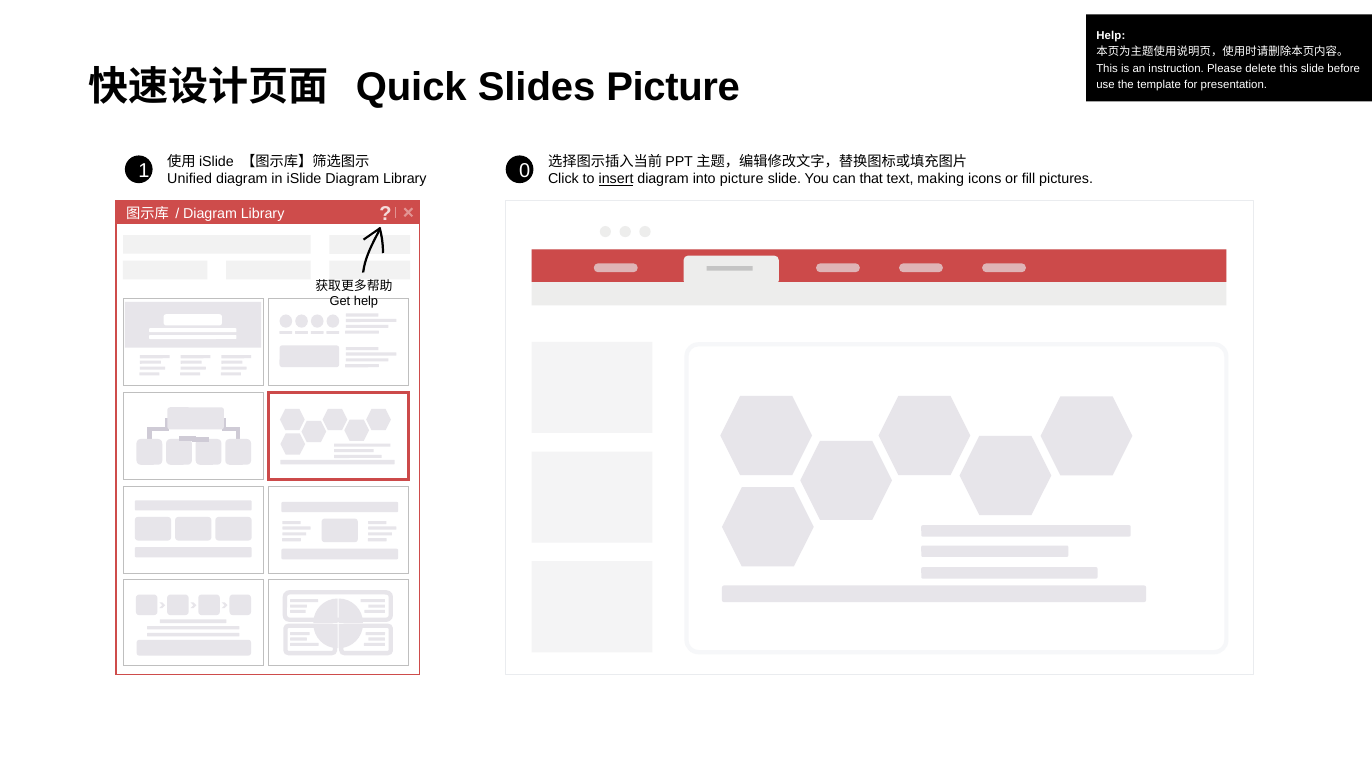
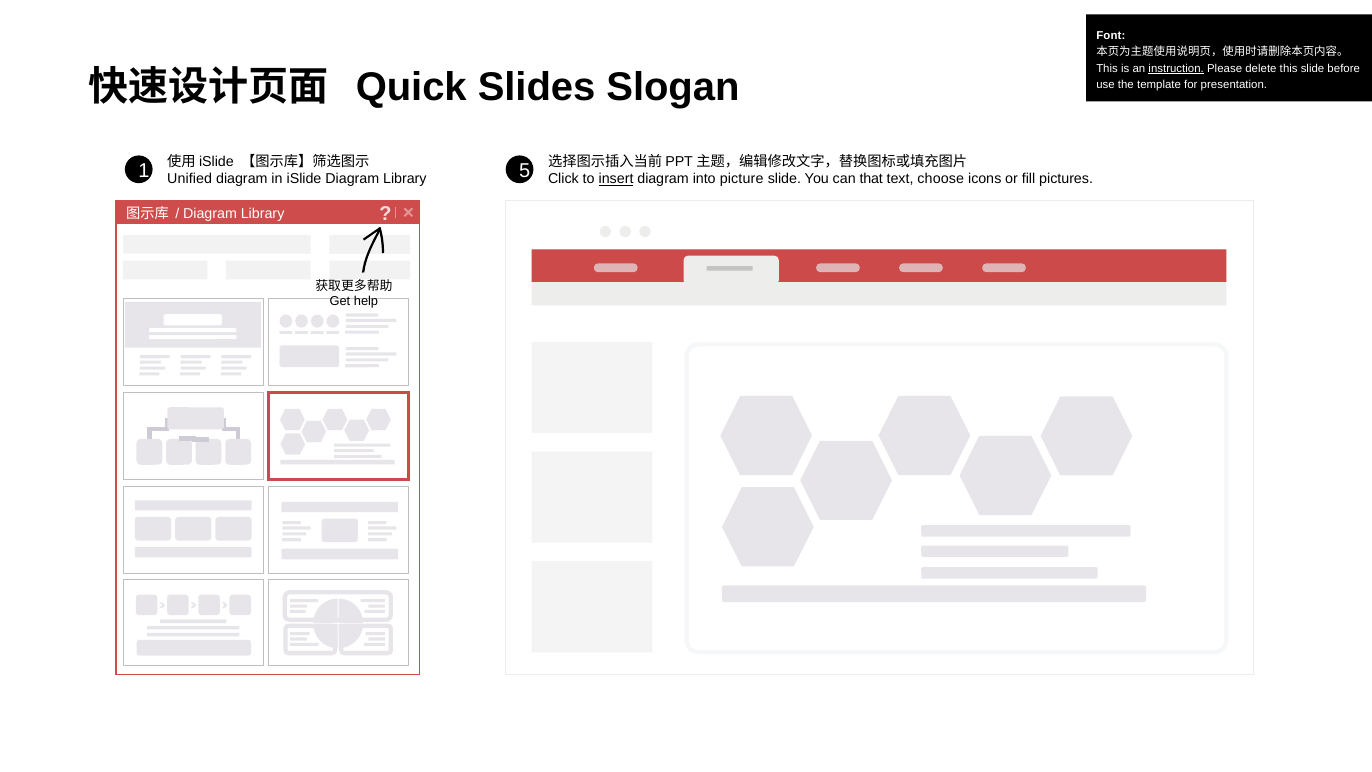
Help at (1111, 35): Help -> Font
instruction underline: none -> present
Slides Picture: Picture -> Slogan
0: 0 -> 5
making: making -> choose
